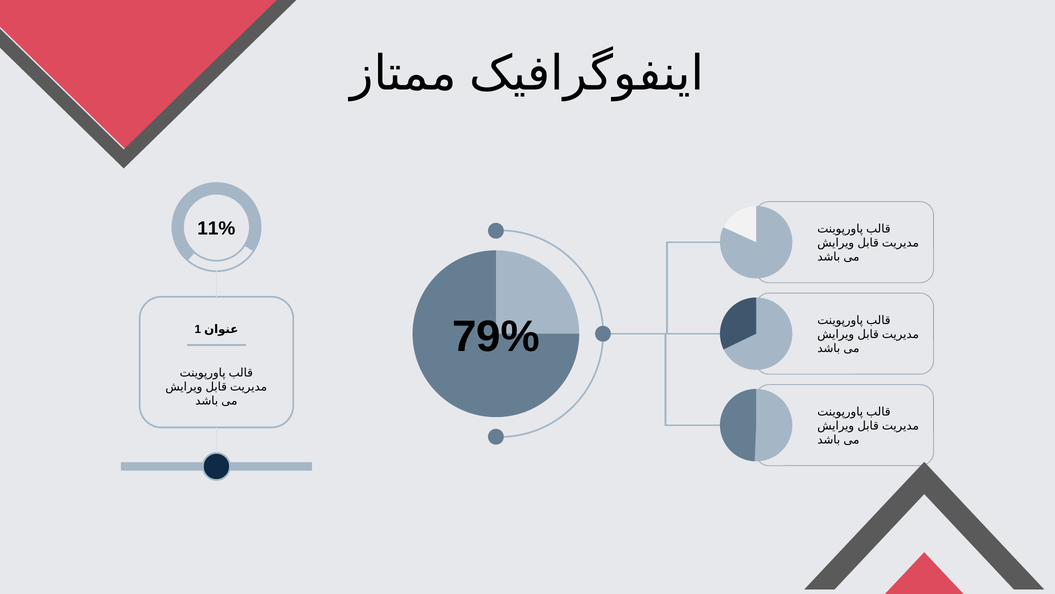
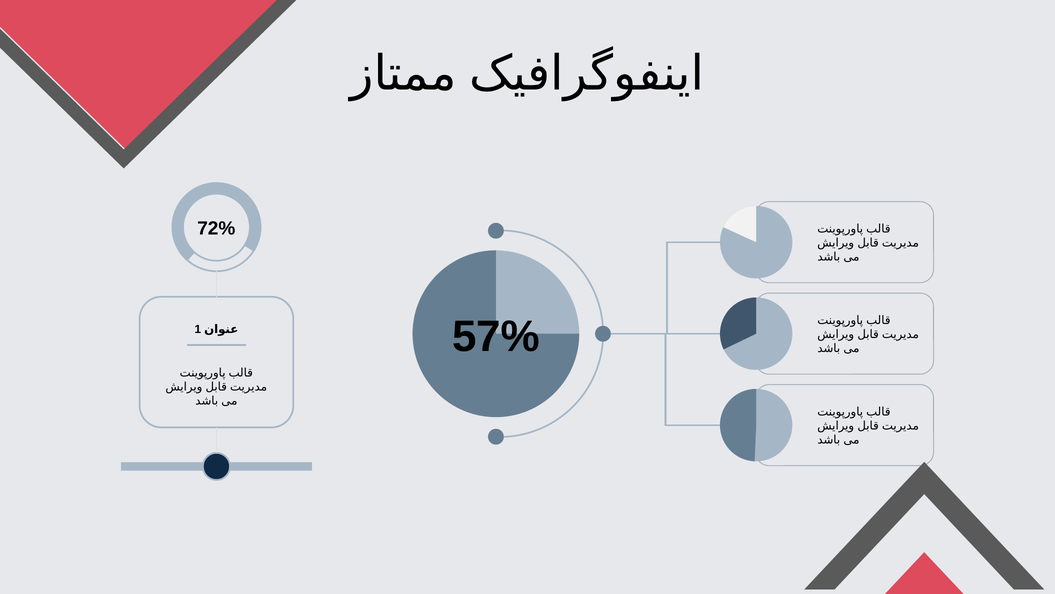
11%: 11% -> 72%
79%: 79% -> 57%
